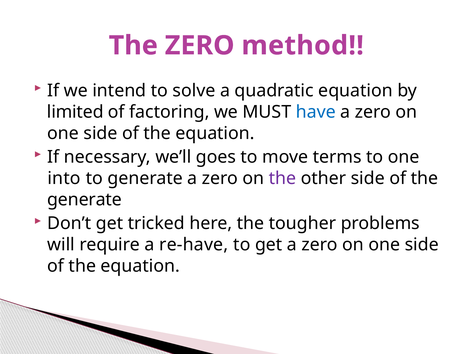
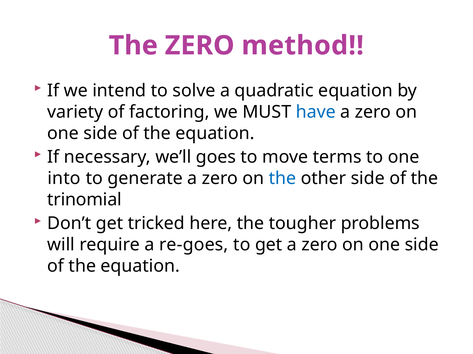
limited: limited -> variety
the at (283, 179) colour: purple -> blue
generate at (85, 200): generate -> trinomial
re-have: re-have -> re-goes
